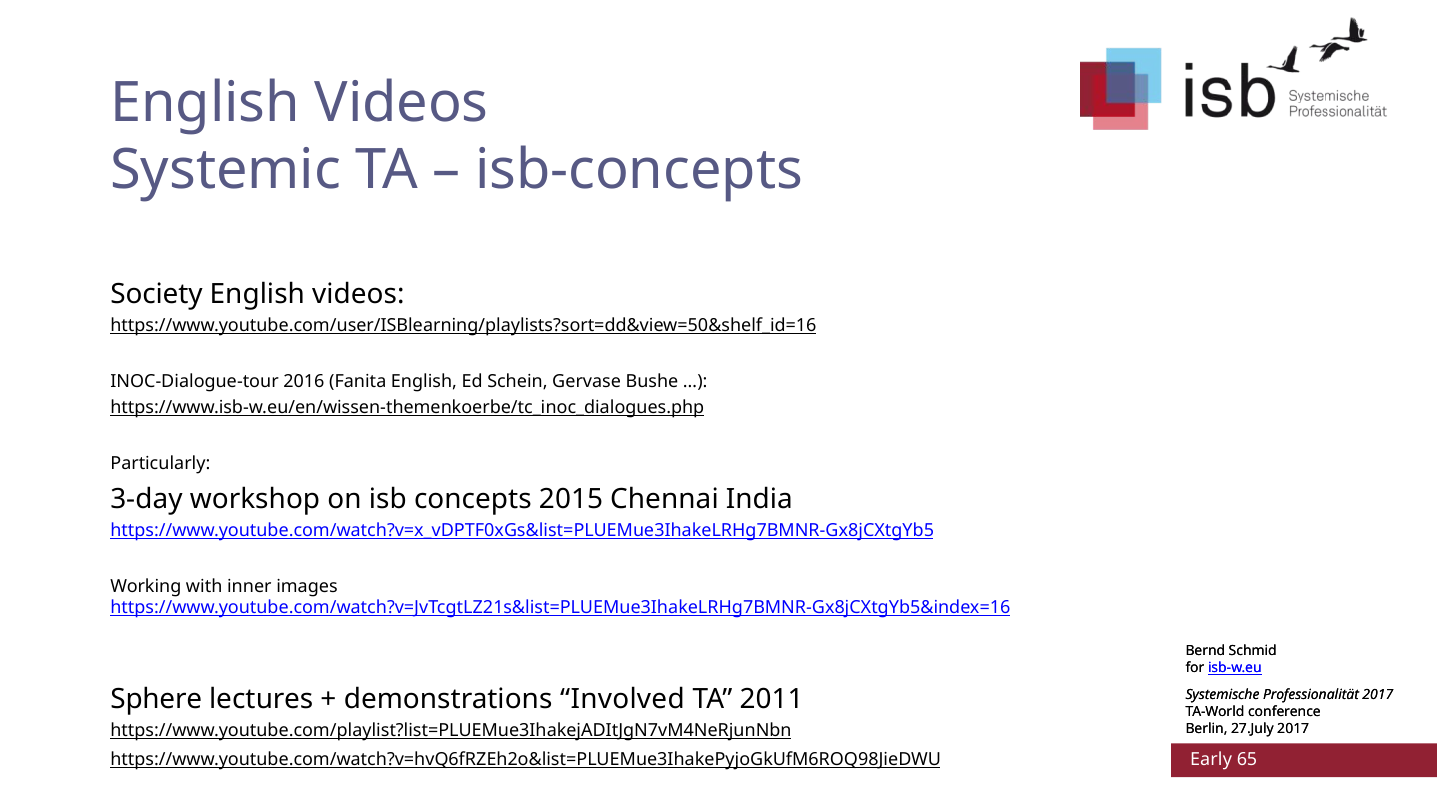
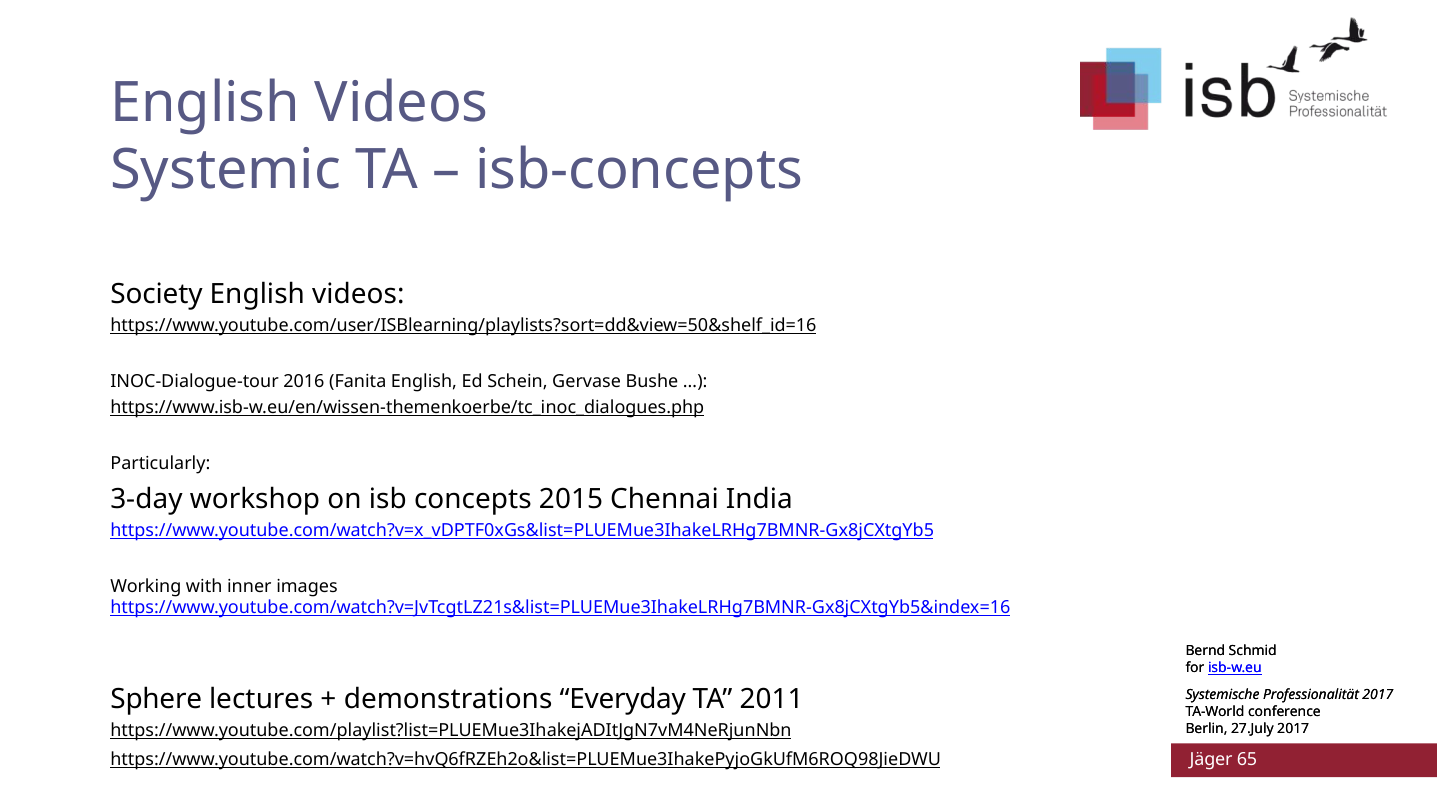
Involved: Involved -> Everyday
Early: Early -> Jäger
